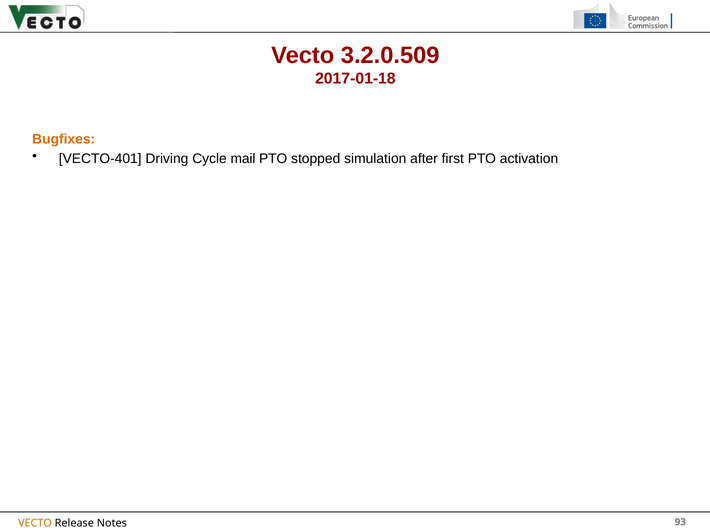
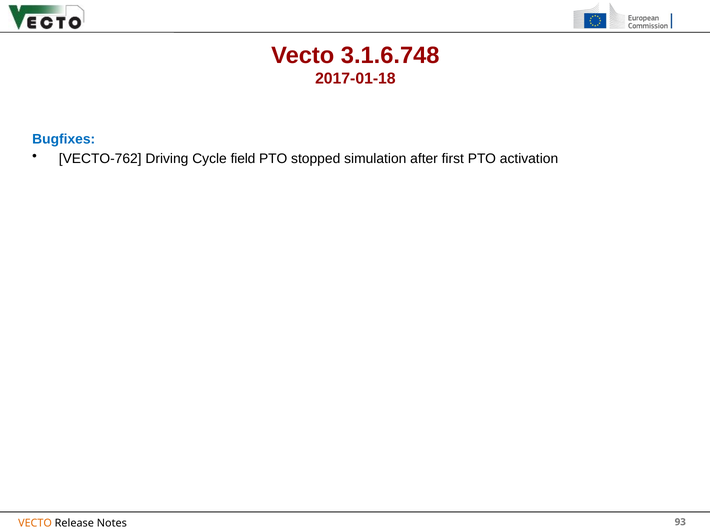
3.2.0.509: 3.2.0.509 -> 3.1.6.748
Bugfixes colour: orange -> blue
VECTO-401: VECTO-401 -> VECTO-762
mail: mail -> field
